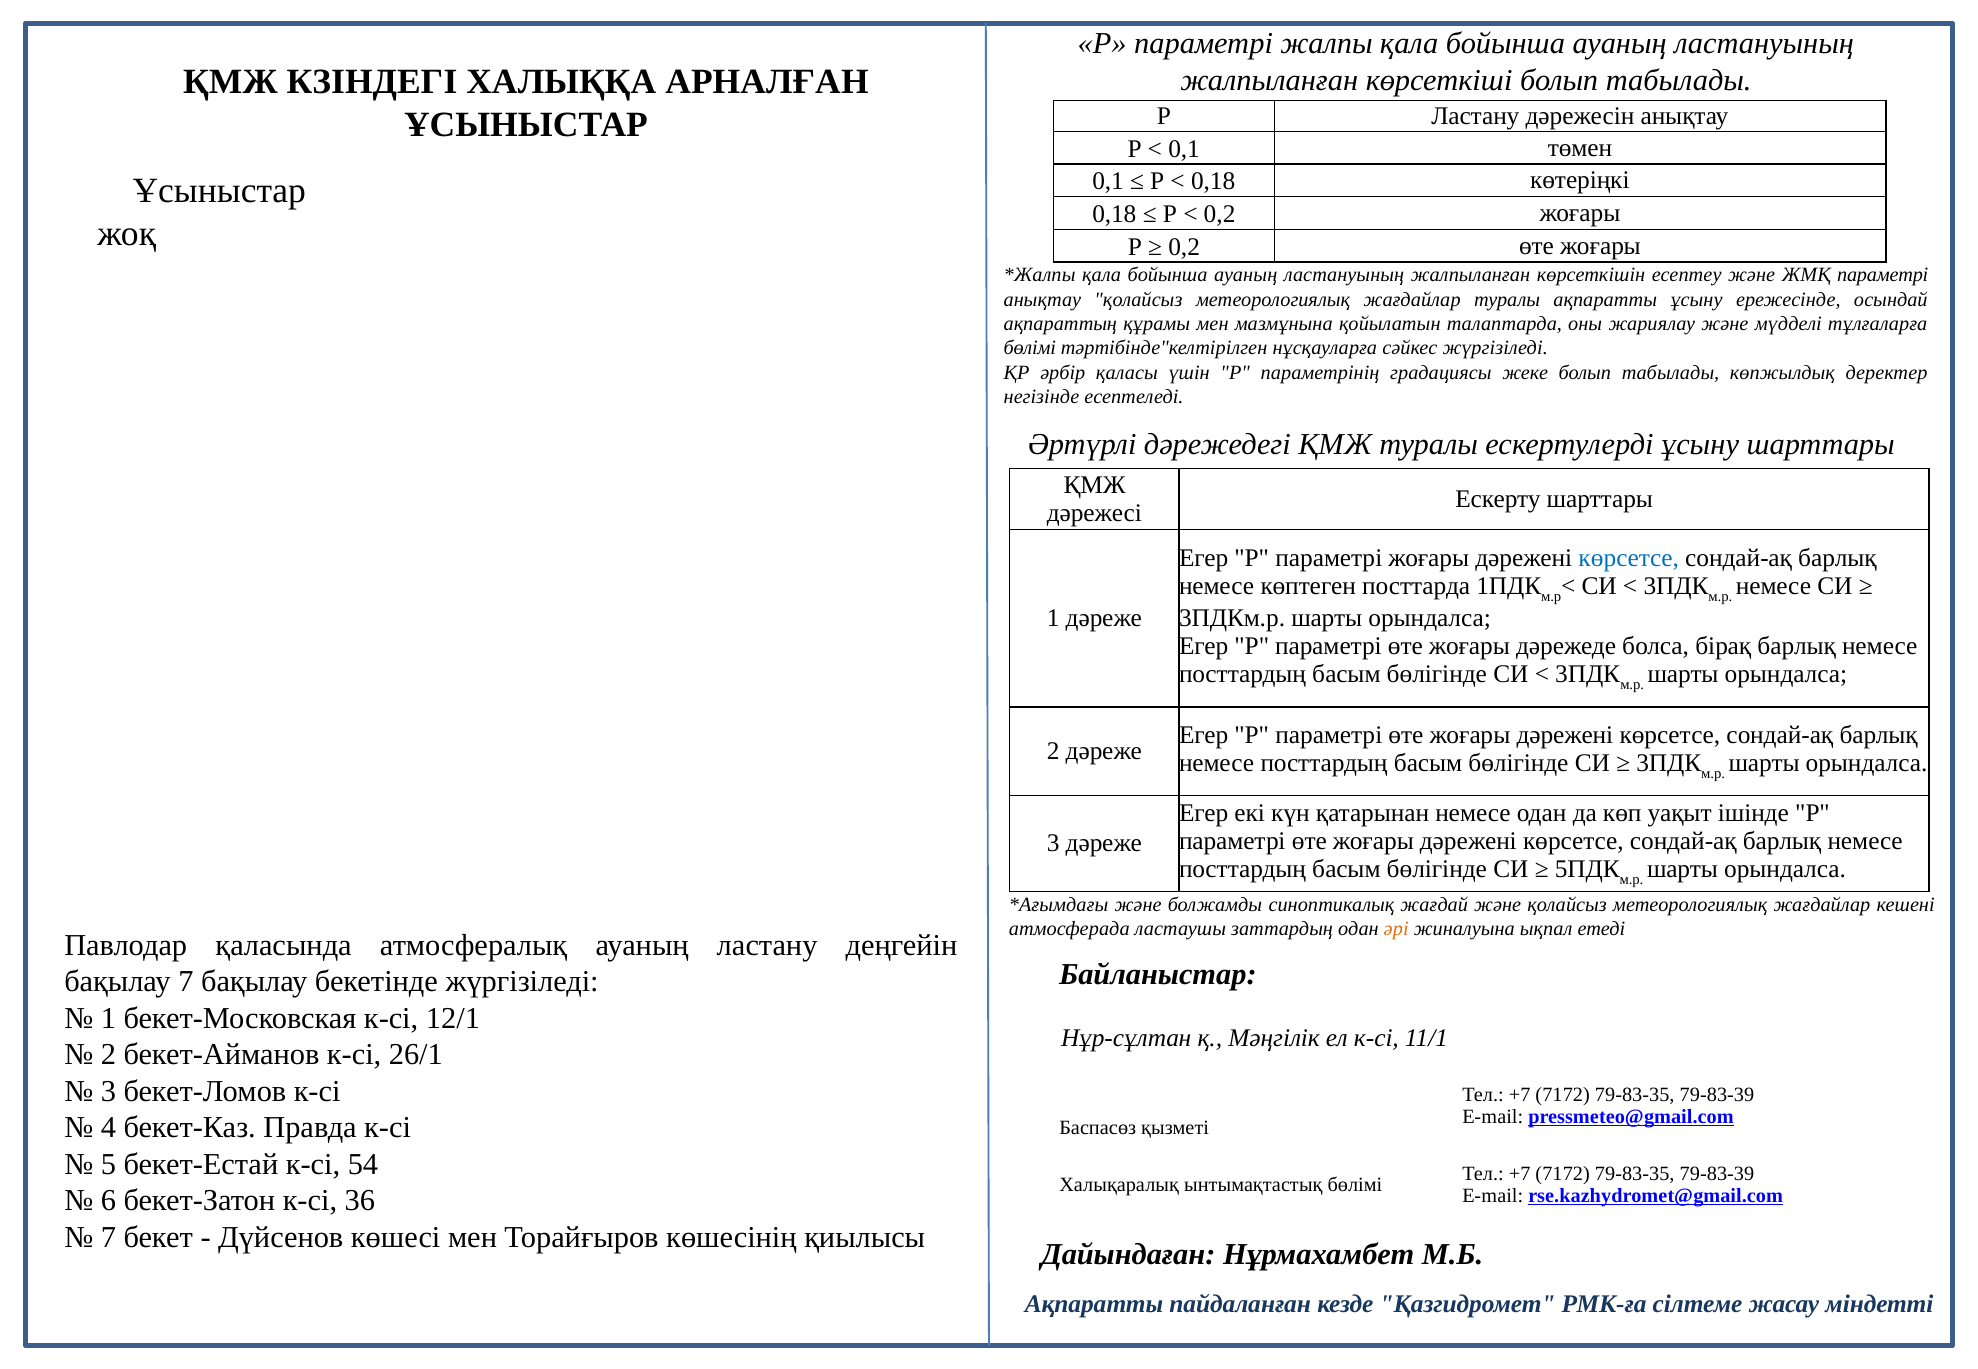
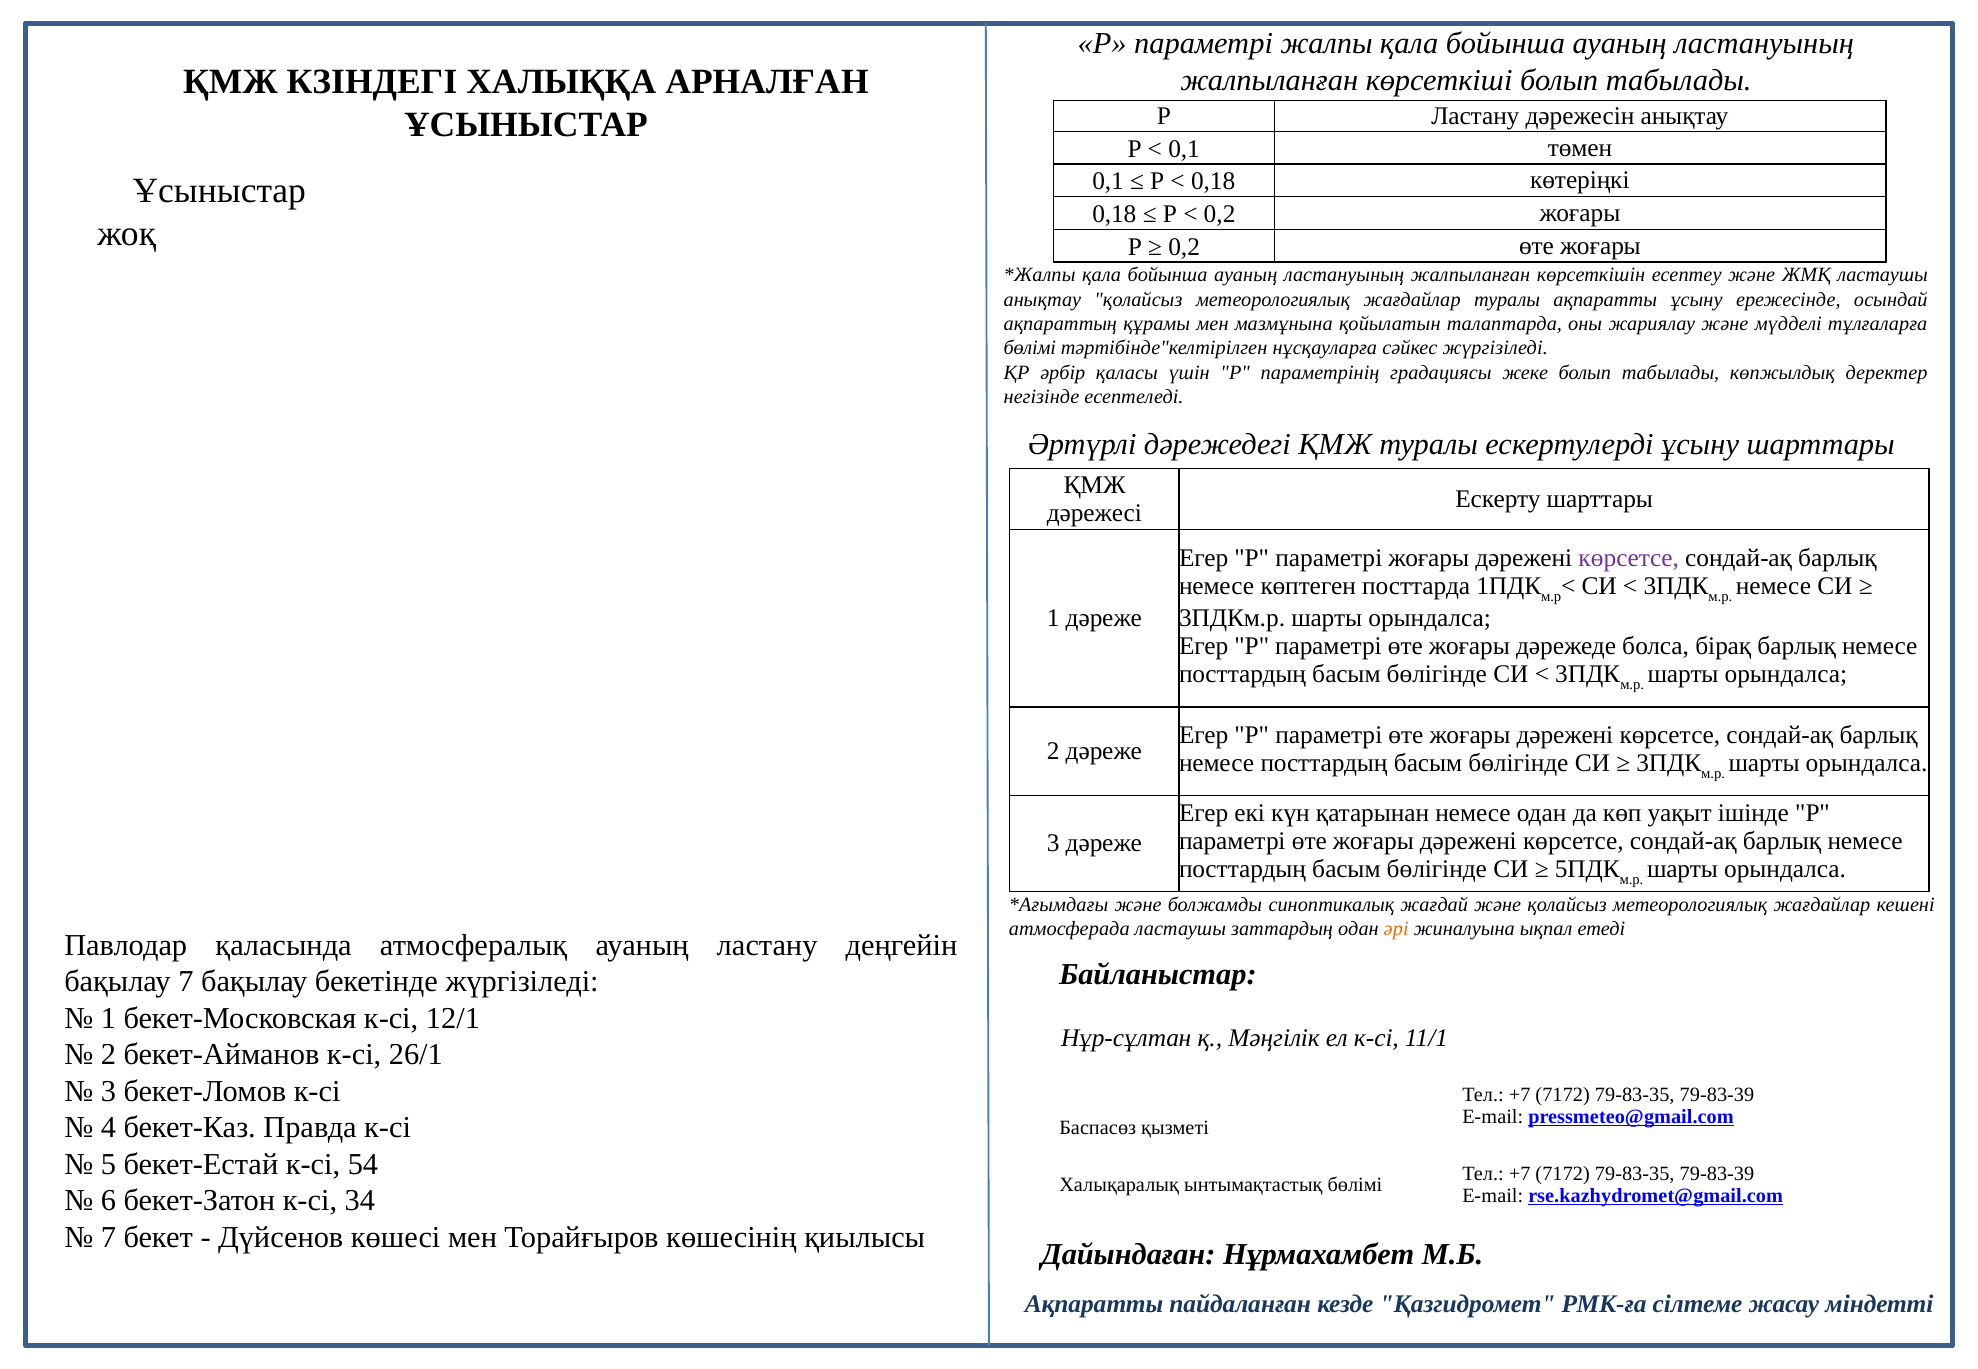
ЖМҚ параметрі: параметрі -> ластаушы
көрсетсе at (1629, 559) colour: blue -> purple
36: 36 -> 34
